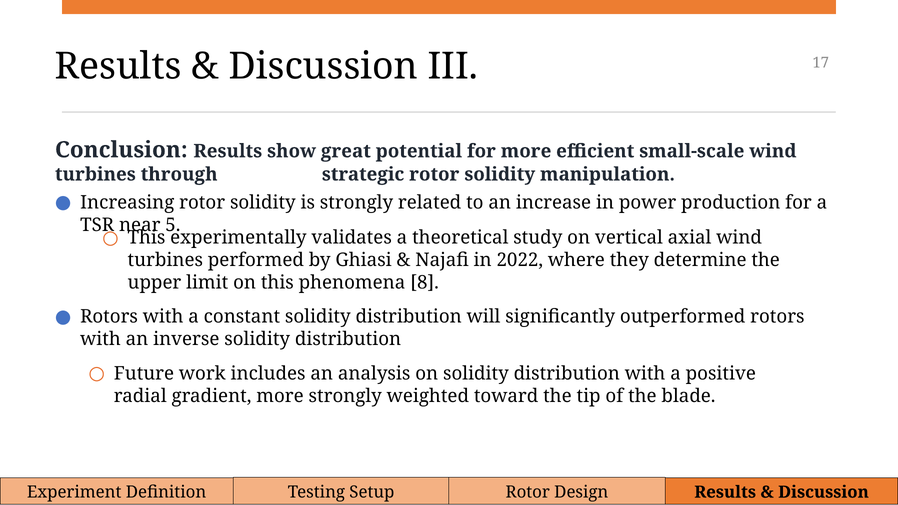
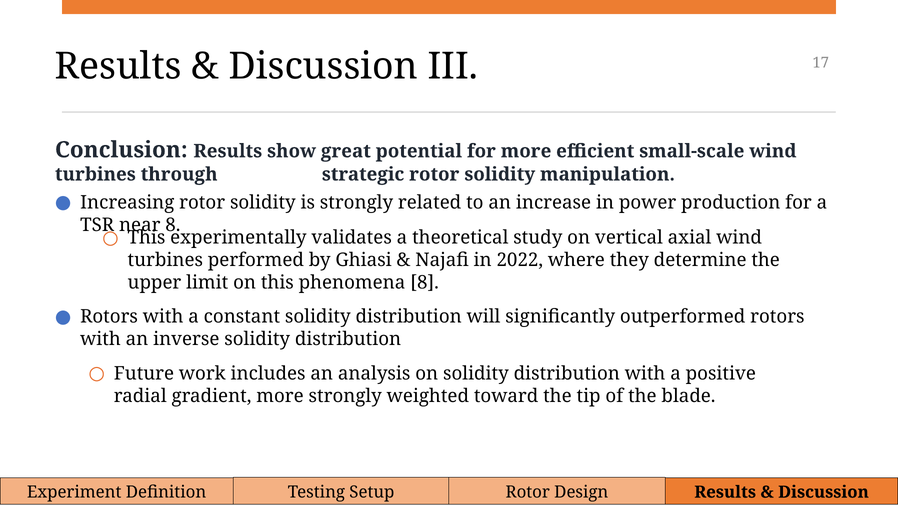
near 5: 5 -> 8
